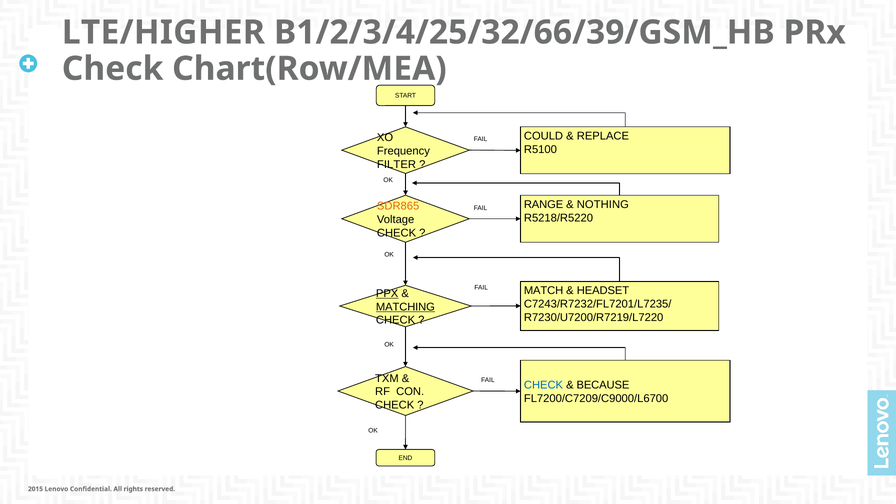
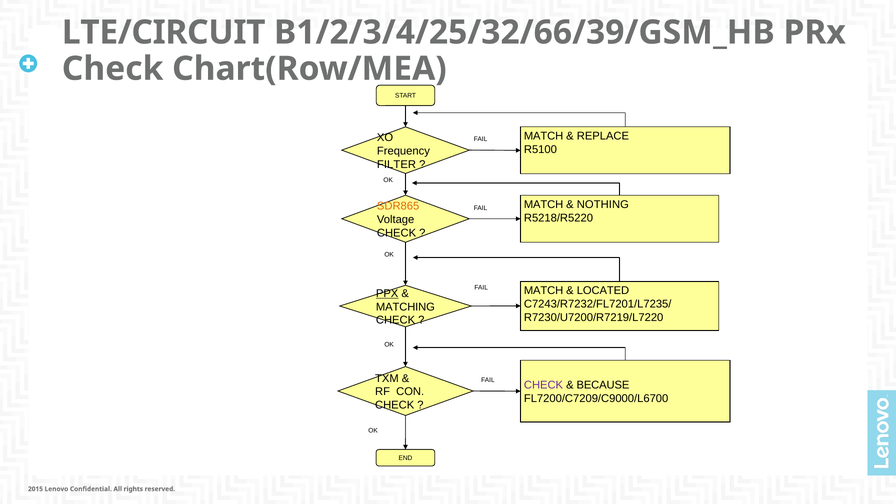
LTE/HIGHER: LTE/HIGHER -> LTE/CIRCUIT
COULD at (544, 136): COULD -> MATCH
RANGE at (544, 204): RANGE -> MATCH
HEADSET: HEADSET -> LOCATED
MATCHING underline: present -> none
CHECK at (544, 385) colour: blue -> purple
